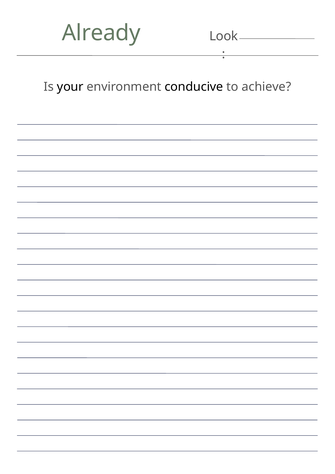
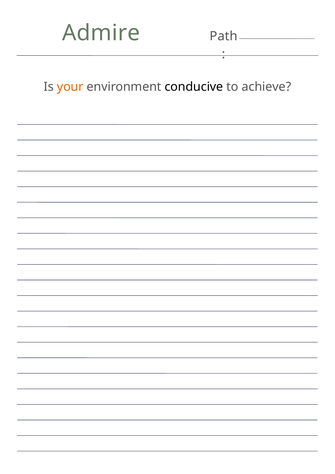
Already: Already -> Admire
Look: Look -> Path
your colour: black -> orange
